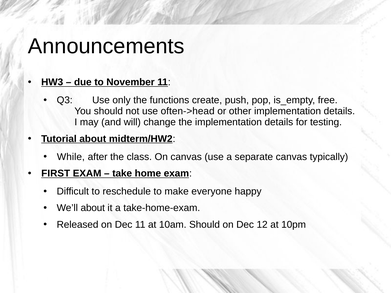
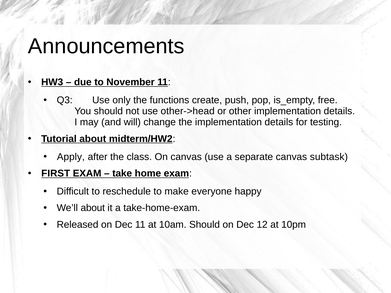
often->head: often->head -> other->head
While: While -> Apply
typically: typically -> subtask
